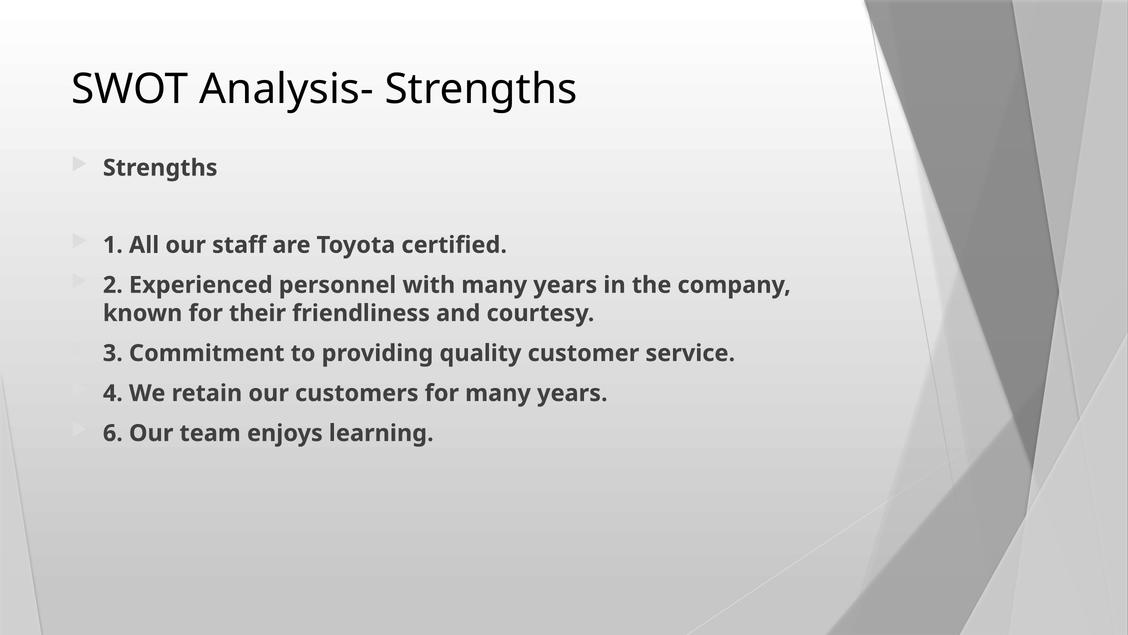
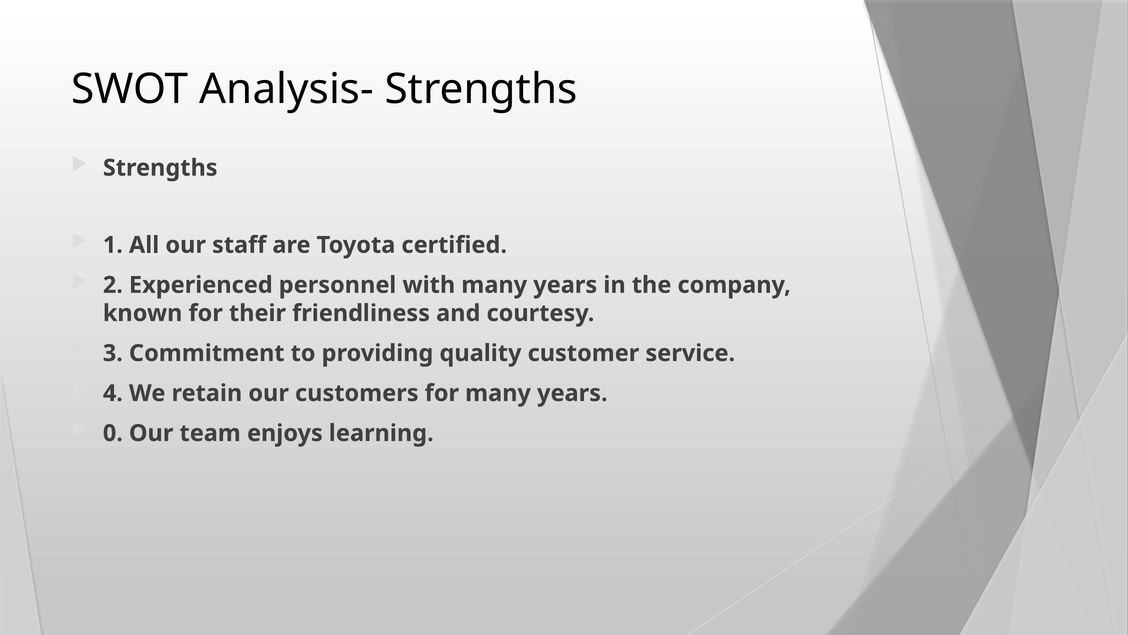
6: 6 -> 0
